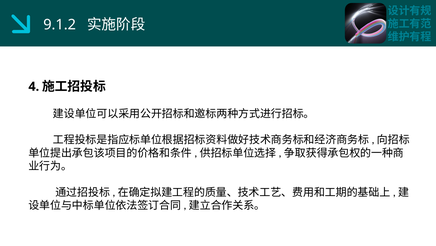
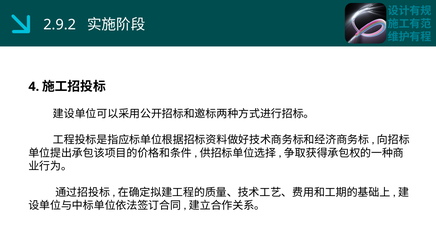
9.1.2: 9.1.2 -> 2.9.2
